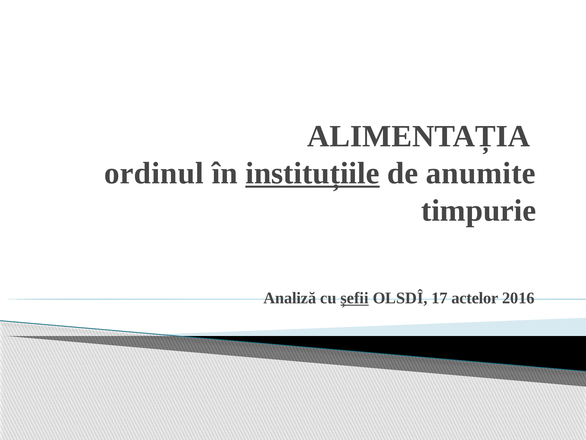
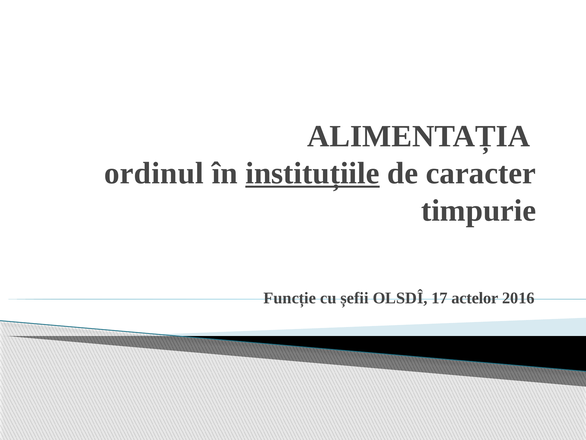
anumite: anumite -> caracter
Analiză: Analiză -> Funcție
șefii underline: present -> none
